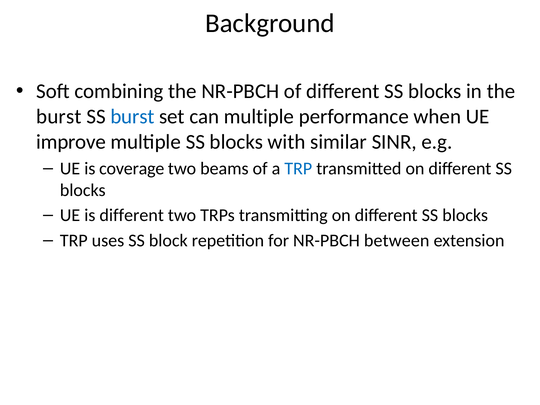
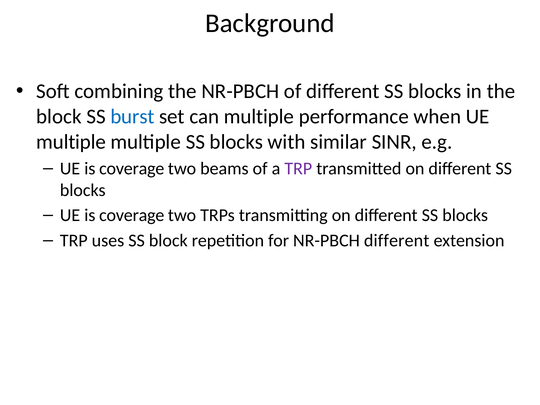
burst at (59, 117): burst -> block
improve at (71, 142): improve -> multiple
TRP at (298, 169) colour: blue -> purple
different at (132, 215): different -> coverage
NR-PBCH between: between -> different
